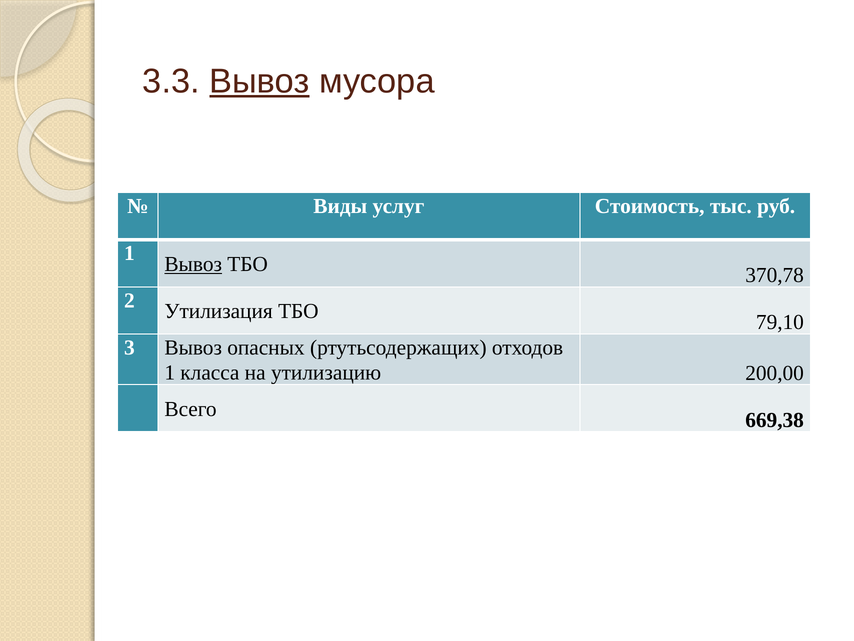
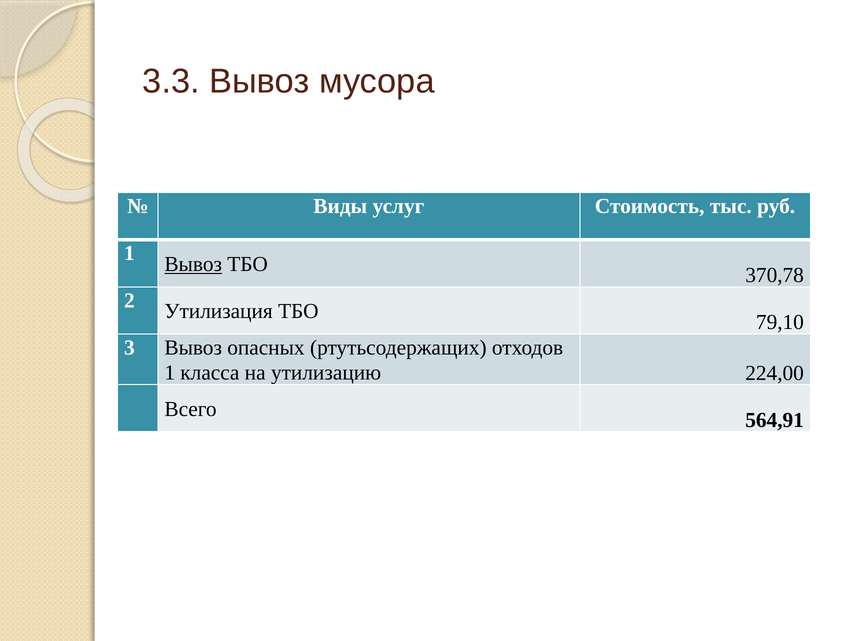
Вывоз at (259, 81) underline: present -> none
200,00: 200,00 -> 224,00
669,38: 669,38 -> 564,91
